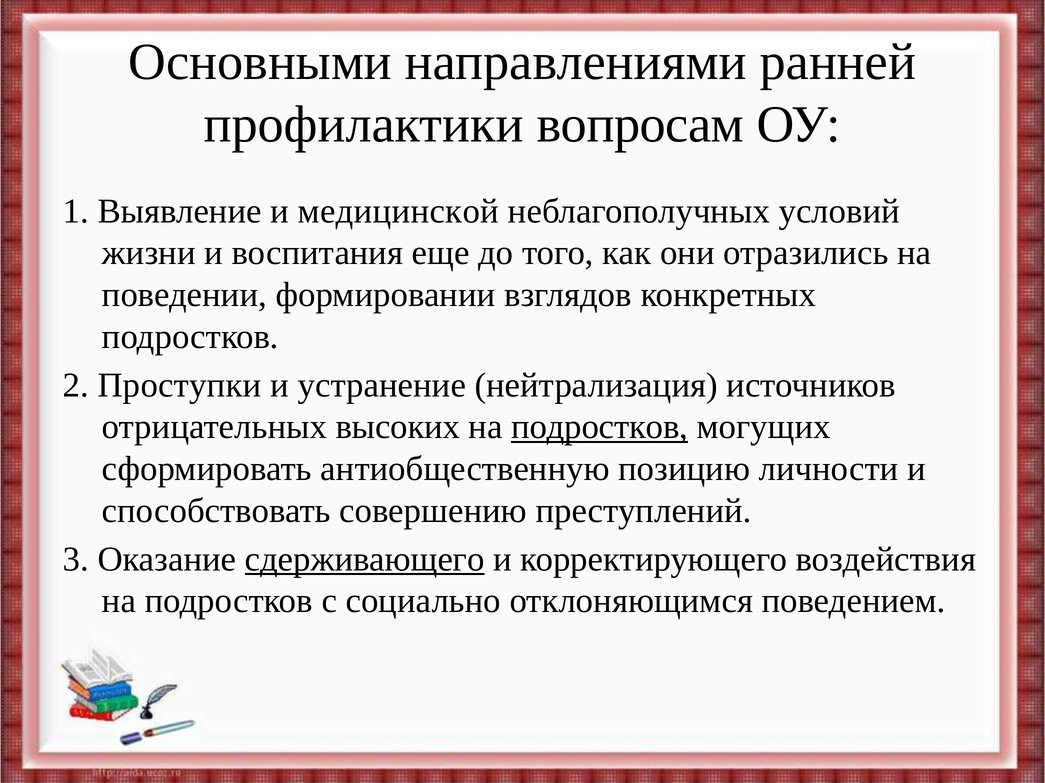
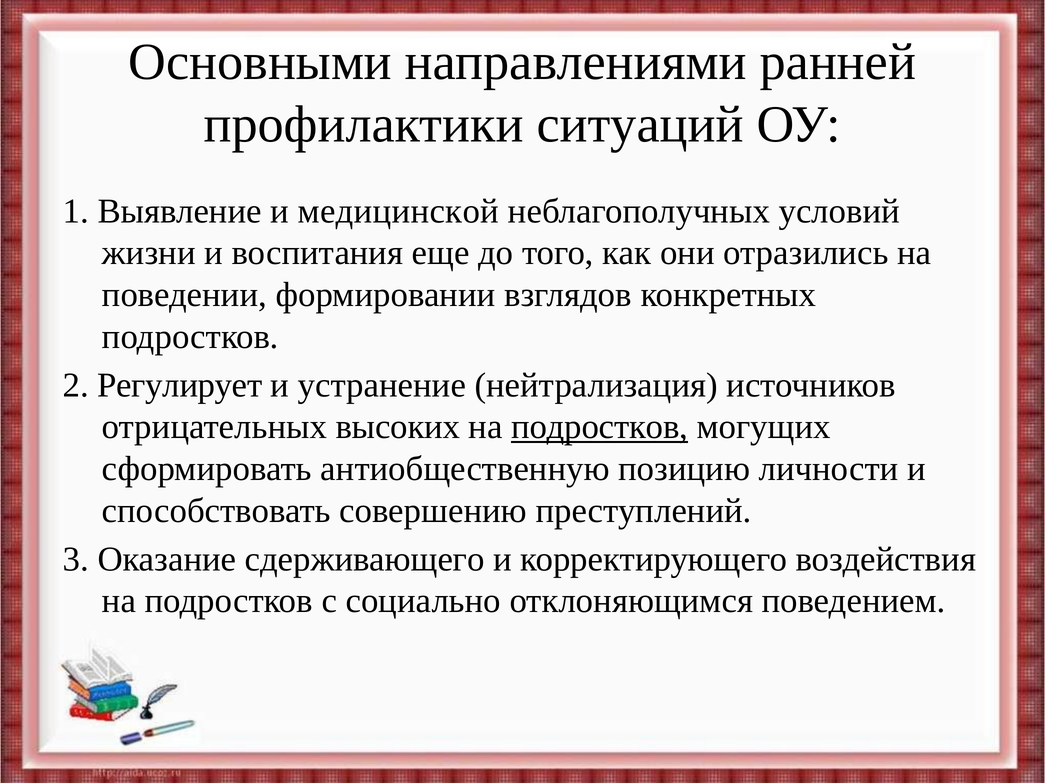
вопросам: вопросам -> ситуаций
Проступки: Проступки -> Регулирует
сдерживающего underline: present -> none
